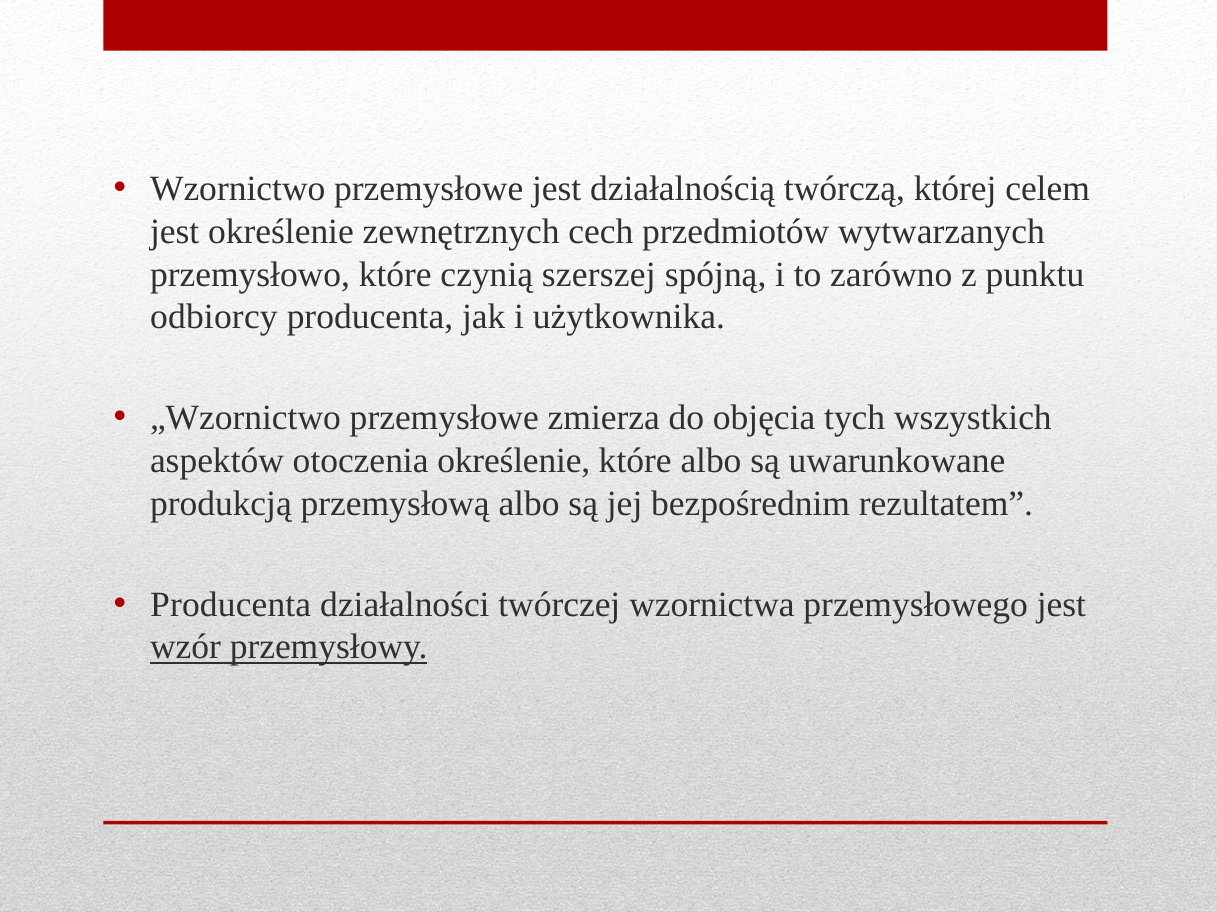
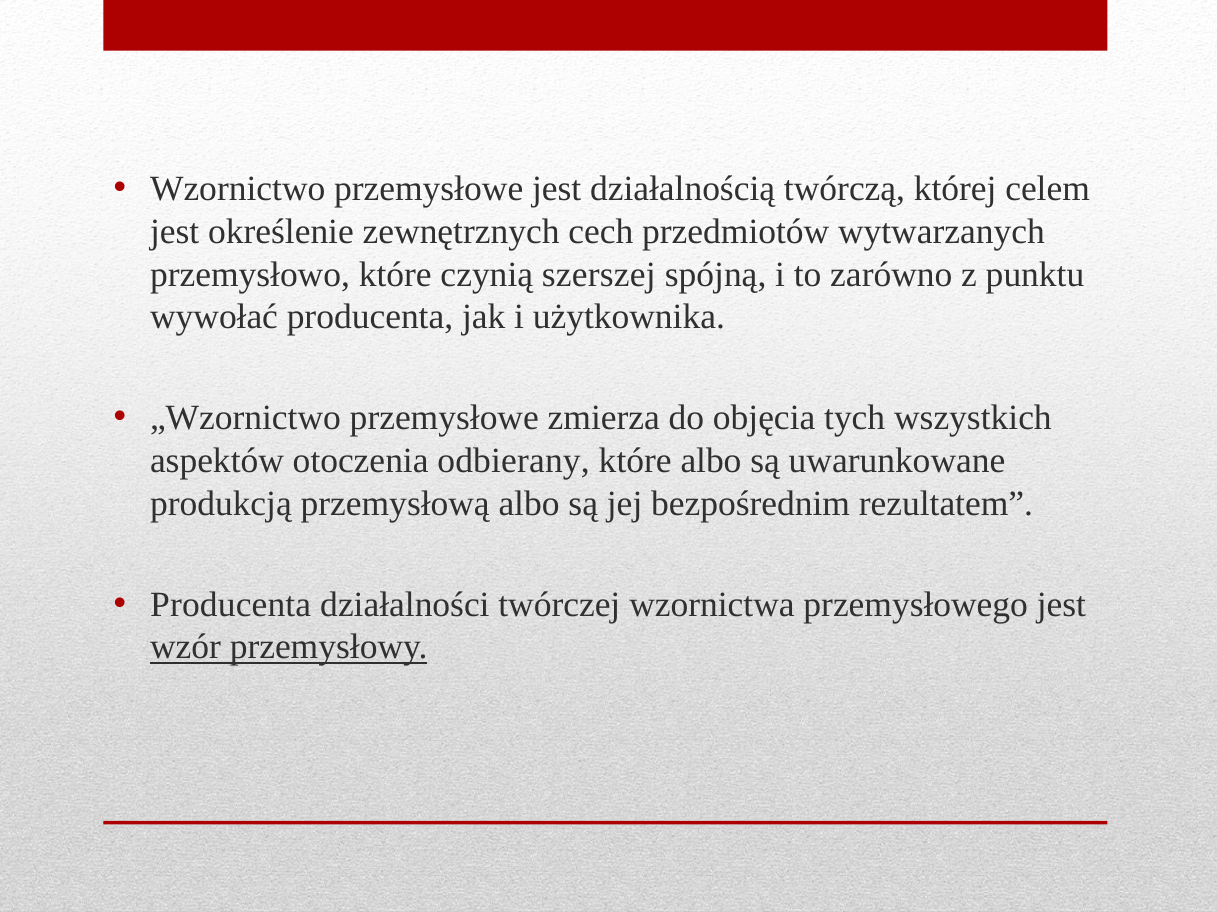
odbiorcy: odbiorcy -> wywołać
otoczenia określenie: określenie -> odbierany
